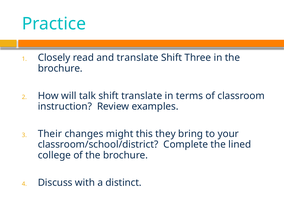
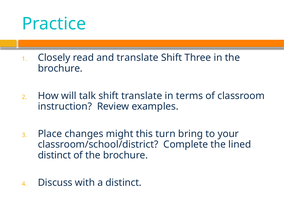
Their: Their -> Place
they: they -> turn
college at (54, 155): college -> distinct
